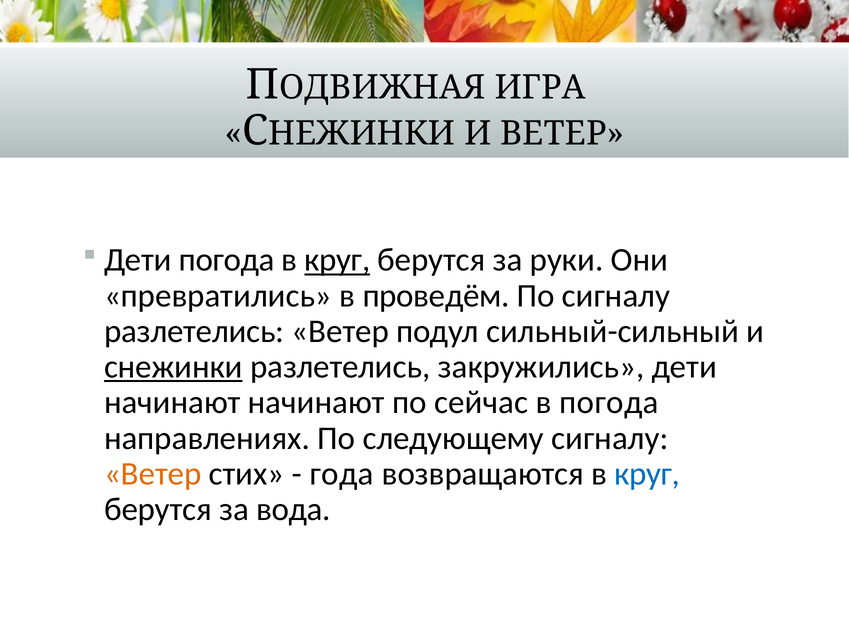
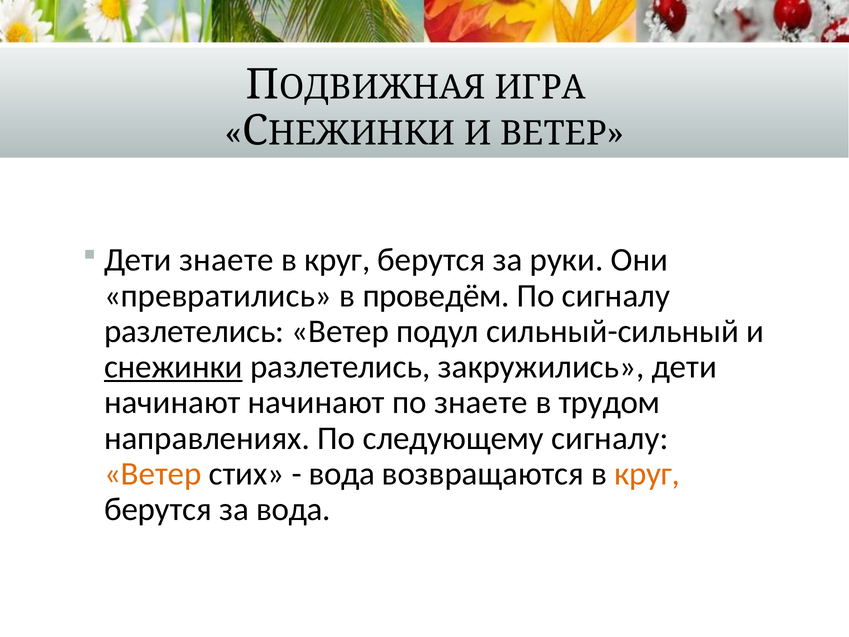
Дети погода: погода -> знаете
круг at (337, 260) underline: present -> none
по сейчас: сейчас -> знаете
в погода: погода -> трудом
года at (342, 474): года -> вода
круг at (647, 474) colour: blue -> orange
